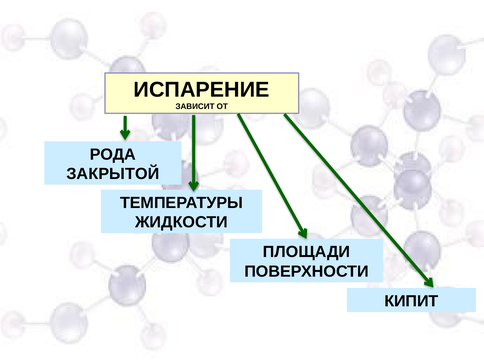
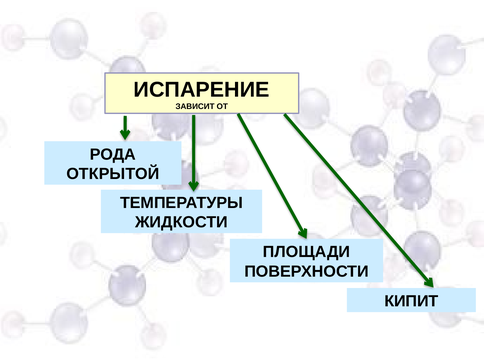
ЗАКРЫТОЙ: ЗАКРЫТОЙ -> ОТКРЫТОЙ
